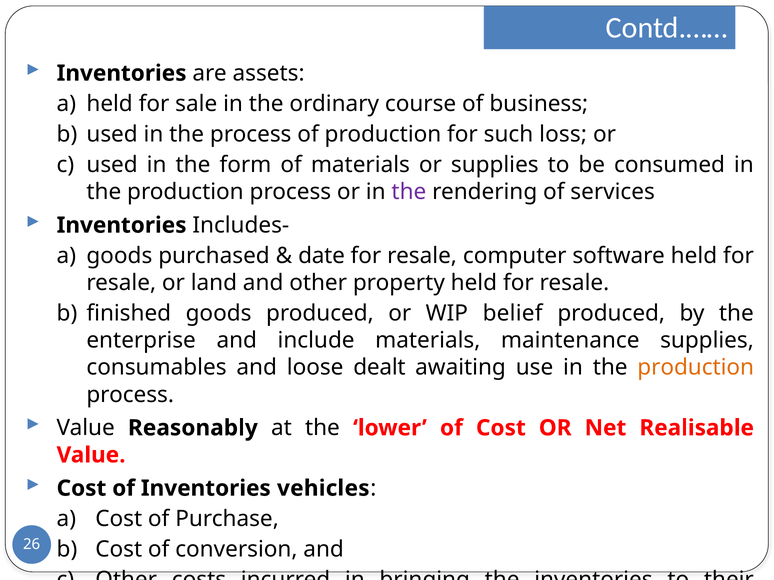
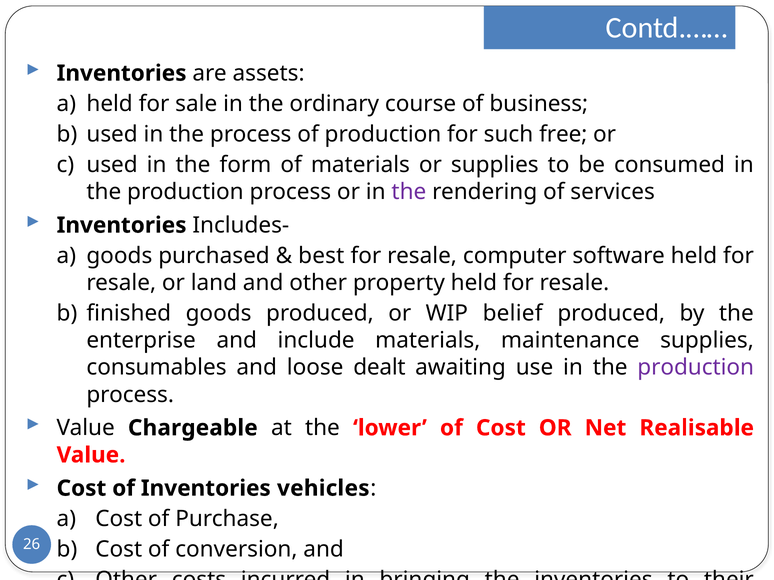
loss: loss -> free
date: date -> best
production at (696, 368) colour: orange -> purple
Reasonably: Reasonably -> Chargeable
